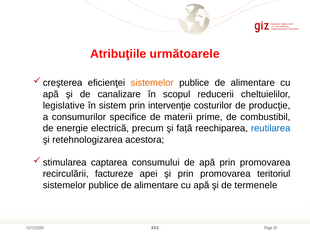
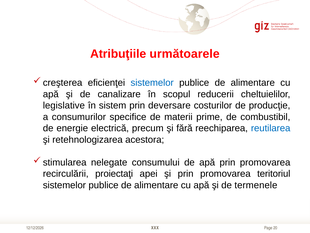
sistemelor at (152, 83) colour: orange -> blue
intervenţie: intervenţie -> deversare
față: față -> fără
captarea: captarea -> nelegate
factureze: factureze -> proiectaţi
